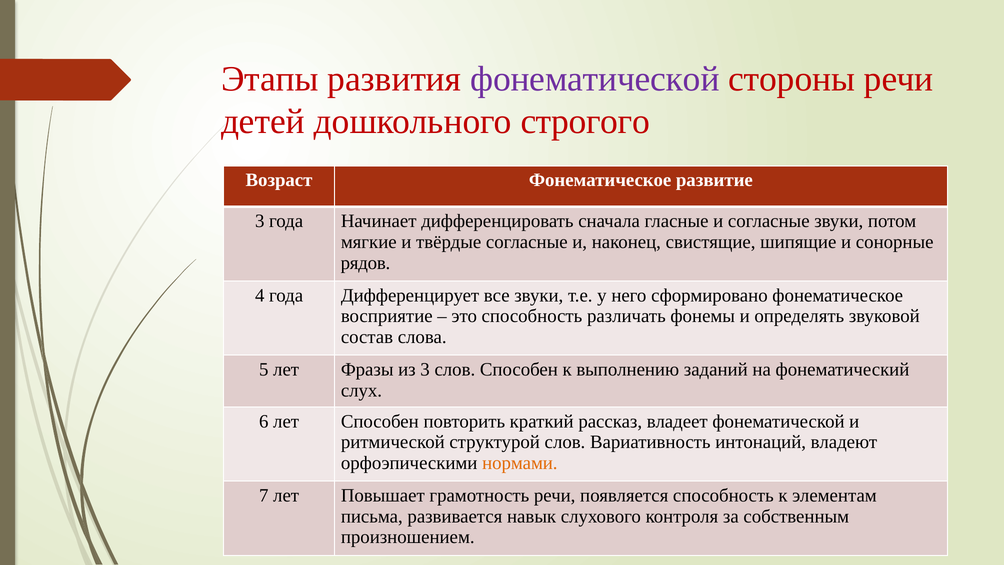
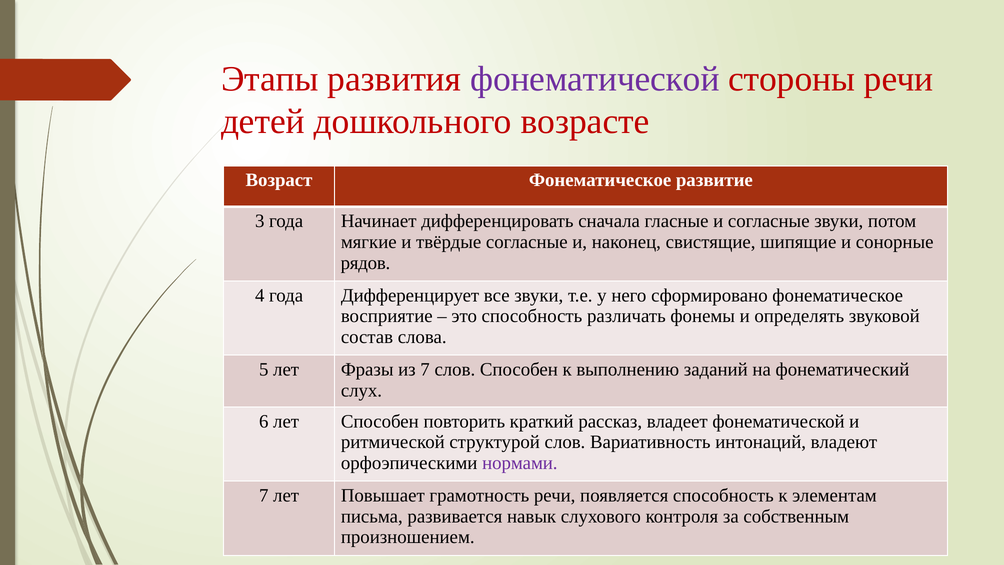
строгого: строгого -> возрасте
из 3: 3 -> 7
нормами colour: orange -> purple
